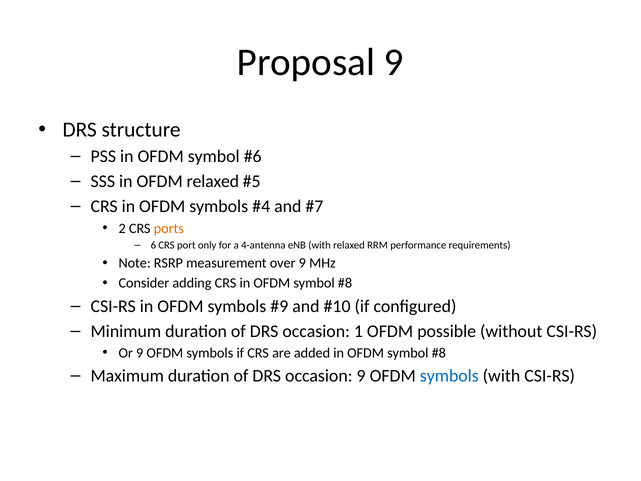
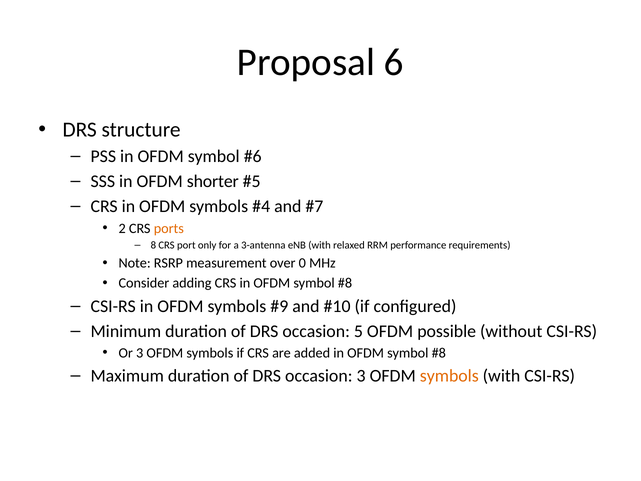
Proposal 9: 9 -> 6
OFDM relaxed: relaxed -> shorter
6: 6 -> 8
4-antenna: 4-antenna -> 3-antenna
over 9: 9 -> 0
1: 1 -> 5
Or 9: 9 -> 3
occasion 9: 9 -> 3
symbols at (449, 376) colour: blue -> orange
